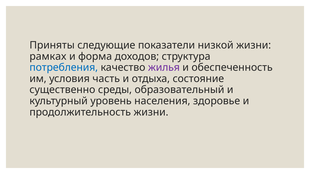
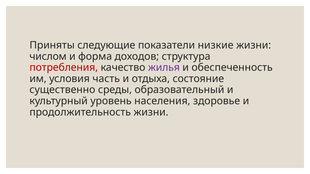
низкой: низкой -> низкие
рамках: рамках -> числом
потребления colour: blue -> red
